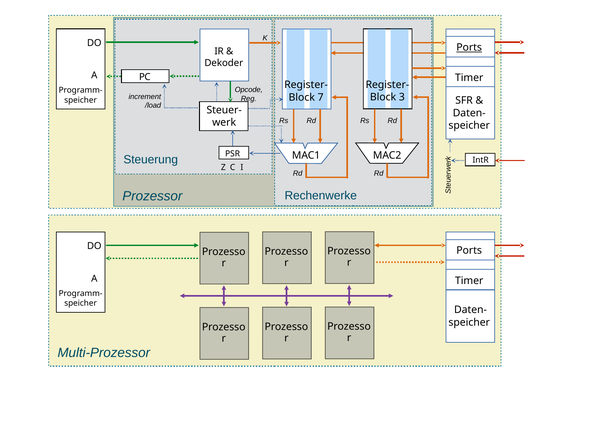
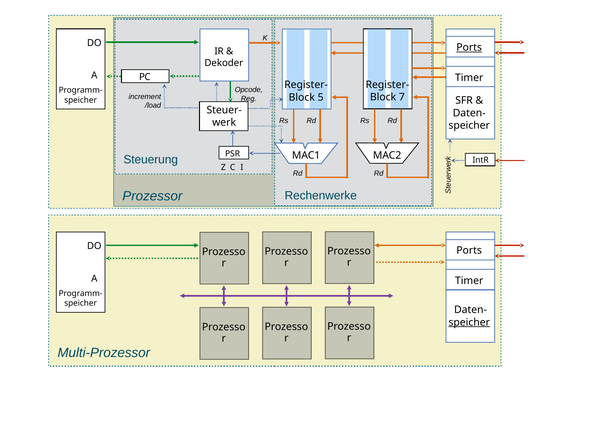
3: 3 -> 7
7: 7 -> 5
speicher at (469, 322) underline: none -> present
